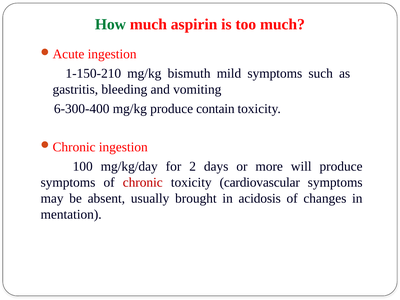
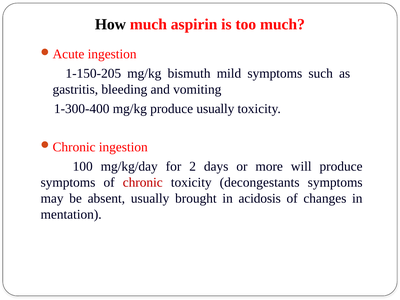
How colour: green -> black
1-150-210: 1-150-210 -> 1-150-205
6-300-400: 6-300-400 -> 1-300-400
produce contain: contain -> usually
cardiovascular: cardiovascular -> decongestants
